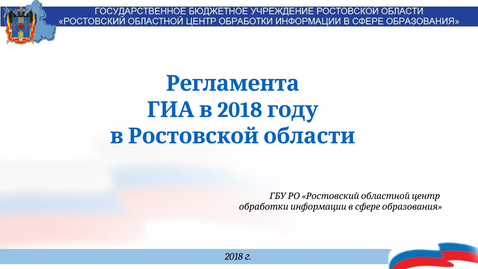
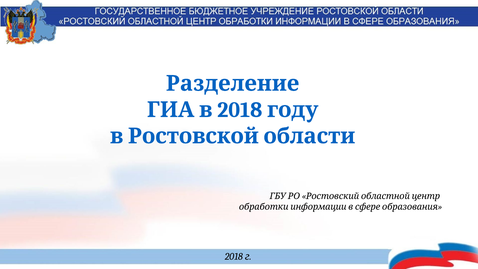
Регламента: Регламента -> Разделение
